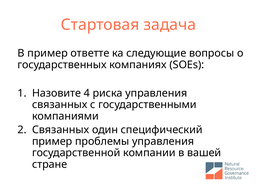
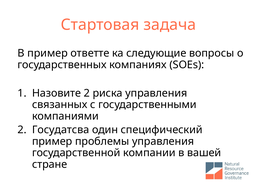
Назовите 4: 4 -> 2
Связанных at (61, 130): Связанных -> Госудатсва
